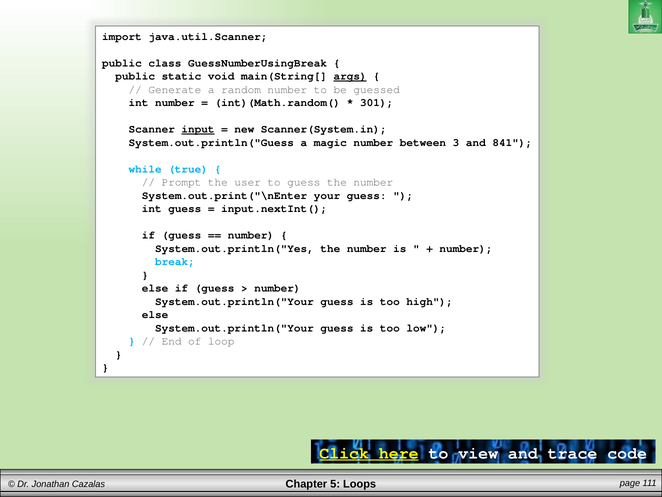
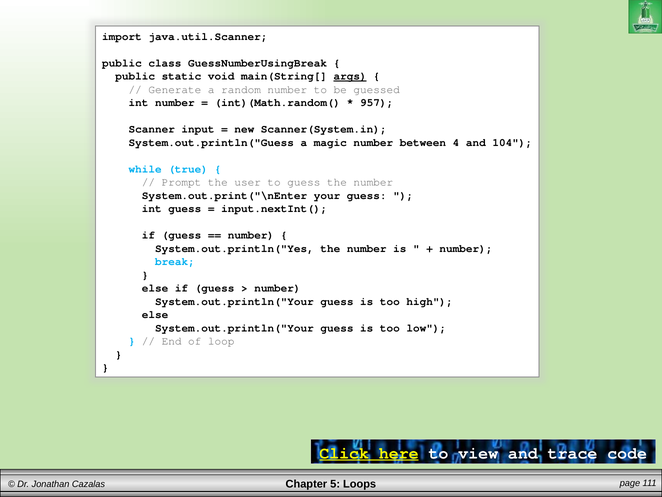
301: 301 -> 957
input underline: present -> none
3: 3 -> 4
841: 841 -> 104
